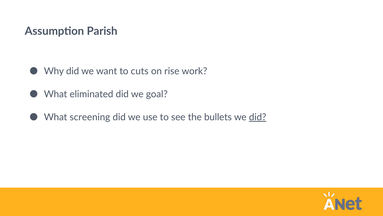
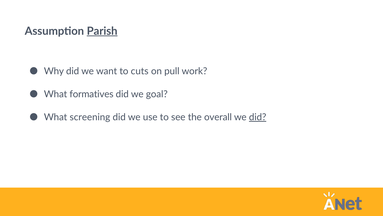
Parish underline: none -> present
rise: rise -> pull
eliminated: eliminated -> formatives
bullets: bullets -> overall
